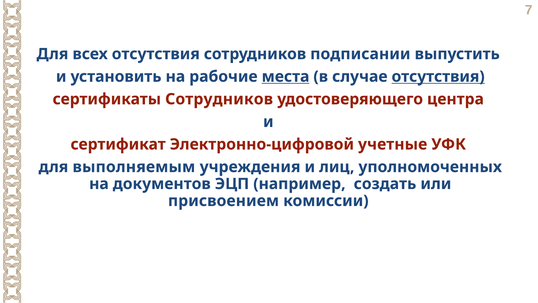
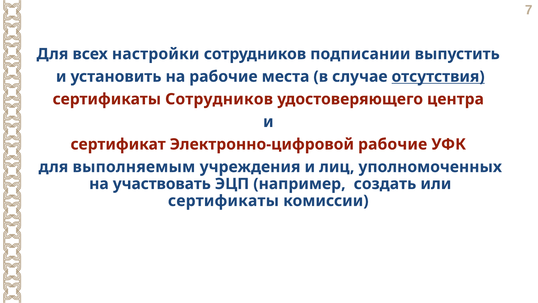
всех отсутствия: отсутствия -> настройки
места underline: present -> none
Электронно-цифровой учетные: учетные -> рабочие
документов: документов -> участвовать
присвоением at (223, 201): присвоением -> сертификаты
